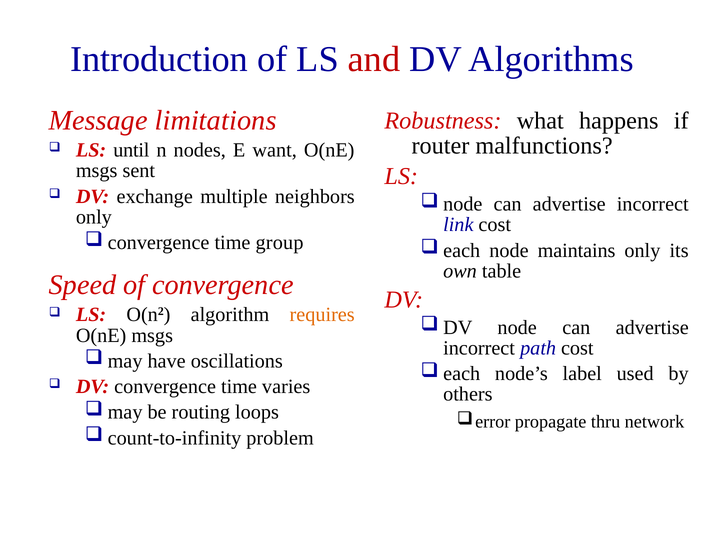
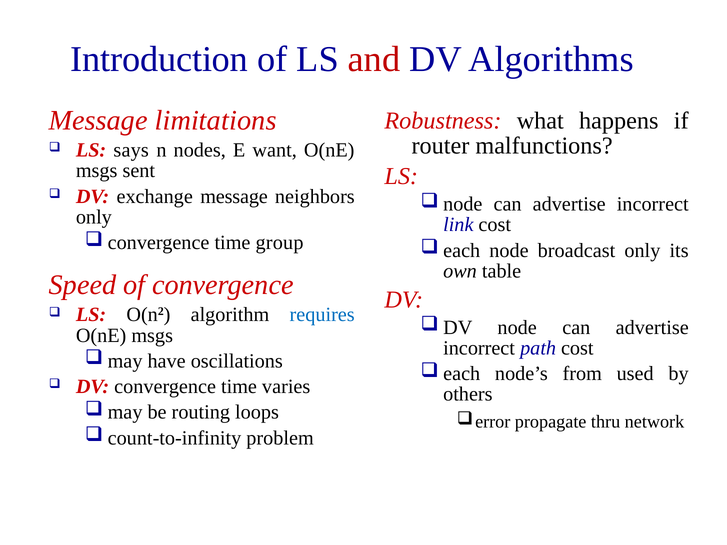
until: until -> says
exchange multiple: multiple -> message
maintains: maintains -> broadcast
requires colour: orange -> blue
label: label -> from
